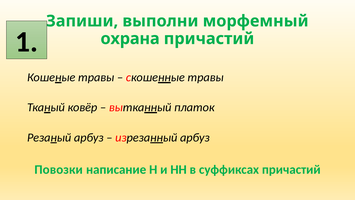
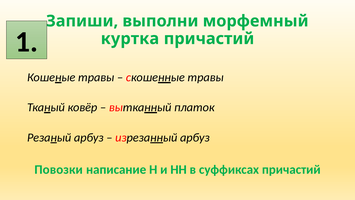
охрана: охрана -> куртка
